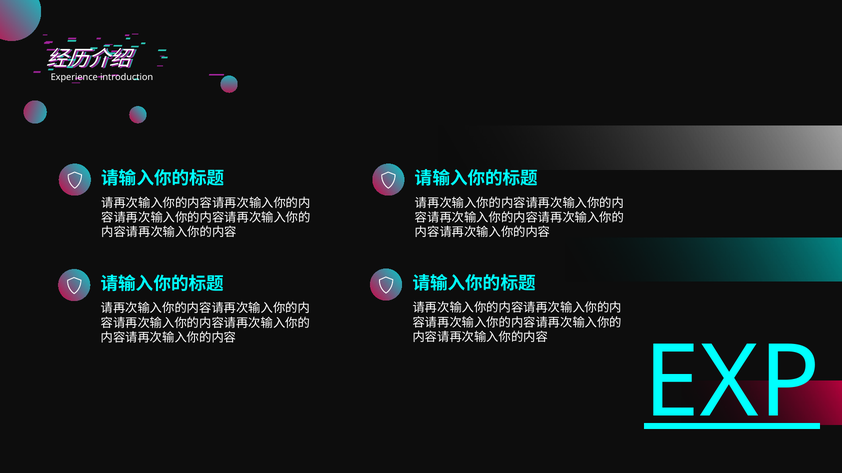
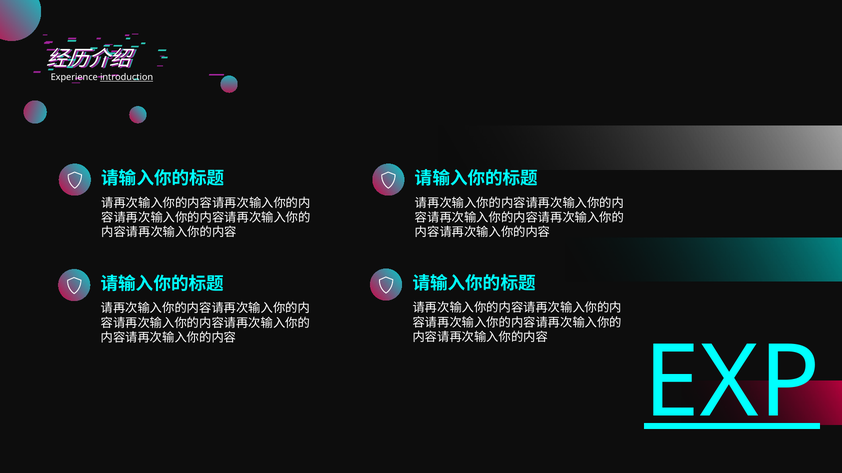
introduction underline: none -> present
